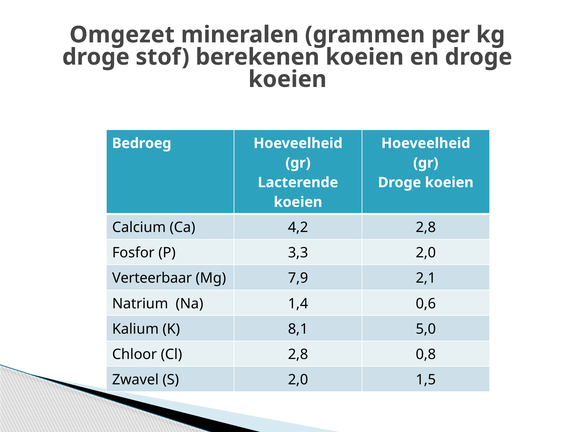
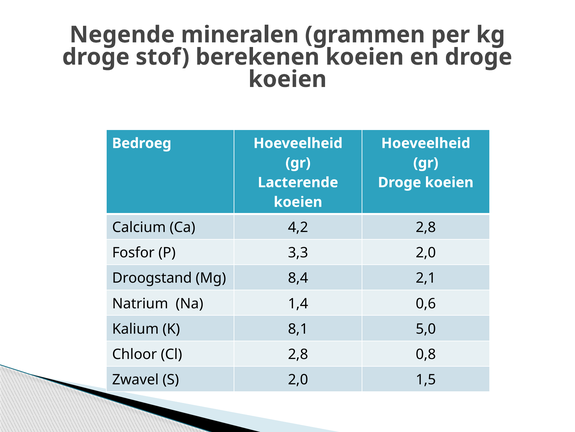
Omgezet: Omgezet -> Negende
Verteerbaar: Verteerbaar -> Droogstand
7,9: 7,9 -> 8,4
